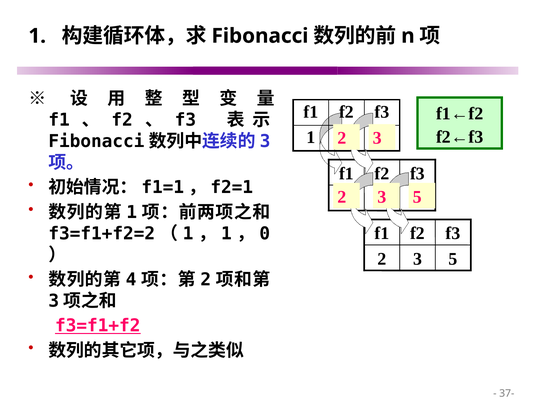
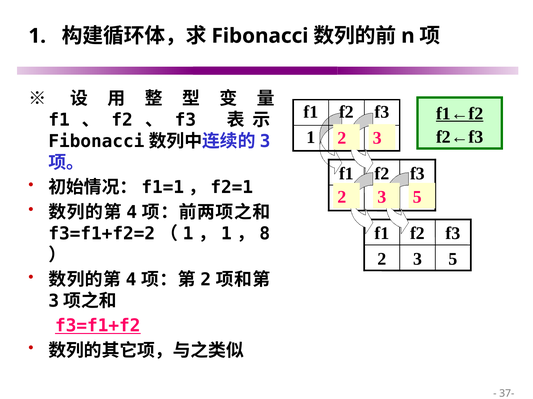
f1←f2 underline: none -> present
1 at (132, 213): 1 -> 4
0: 0 -> 8
